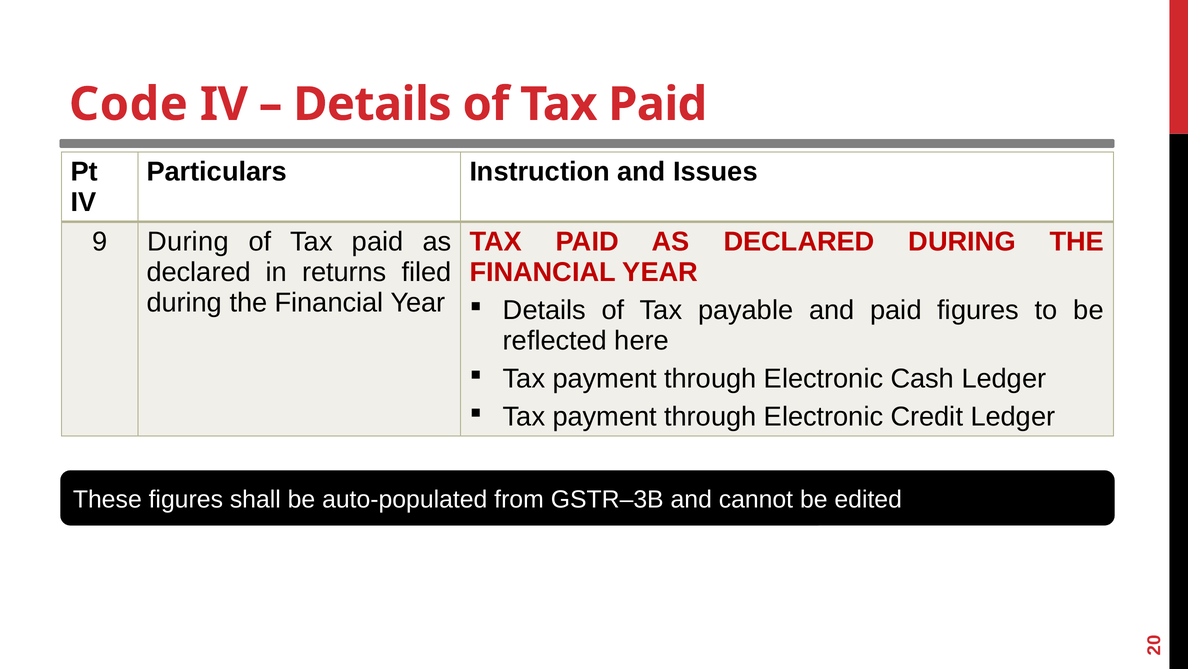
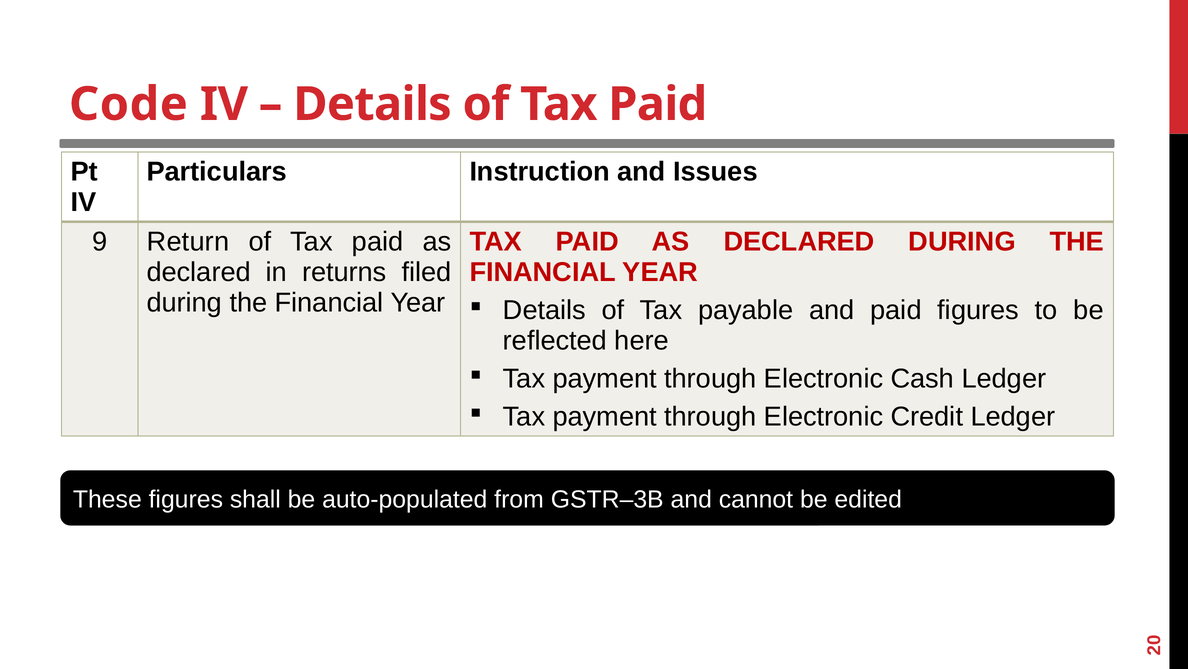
9 During: During -> Return
